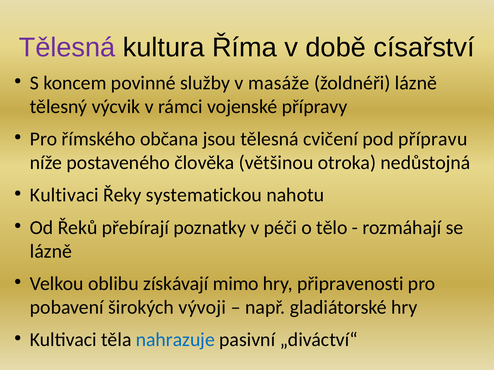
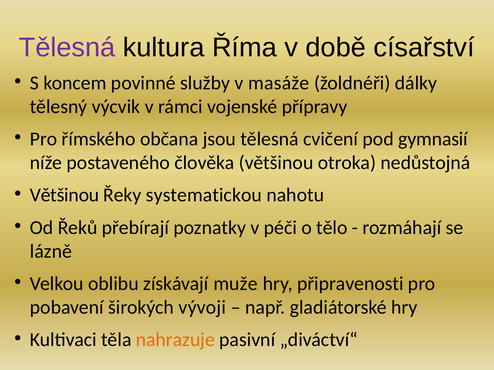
žoldnéři lázně: lázně -> dálky
přípravu: přípravu -> gymnasií
Kultivaci at (64, 195): Kultivaci -> Většinou
mimo: mimo -> muže
nahrazuje colour: blue -> orange
